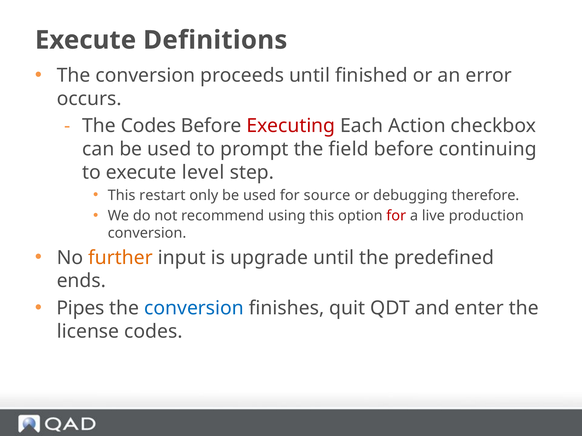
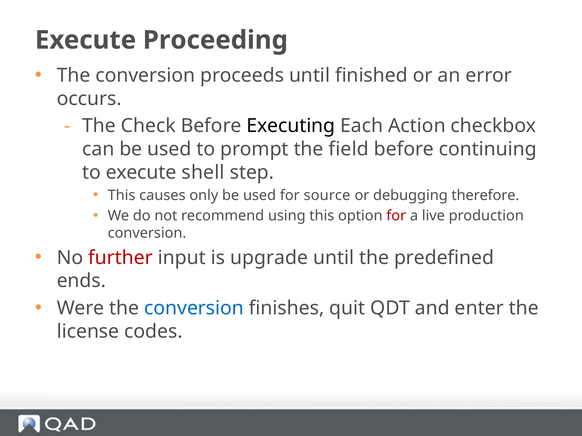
Definitions: Definitions -> Proceeding
The Codes: Codes -> Check
Executing colour: red -> black
level: level -> shell
restart: restart -> causes
further colour: orange -> red
Pipes: Pipes -> Were
